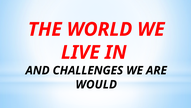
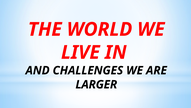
WOULD: WOULD -> LARGER
